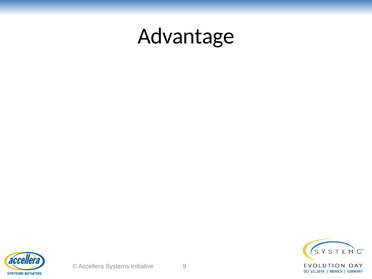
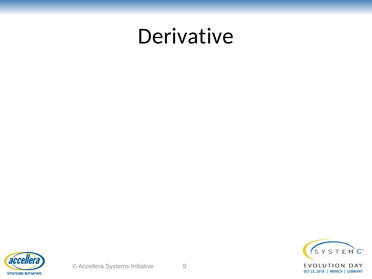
Advantage: Advantage -> Derivative
